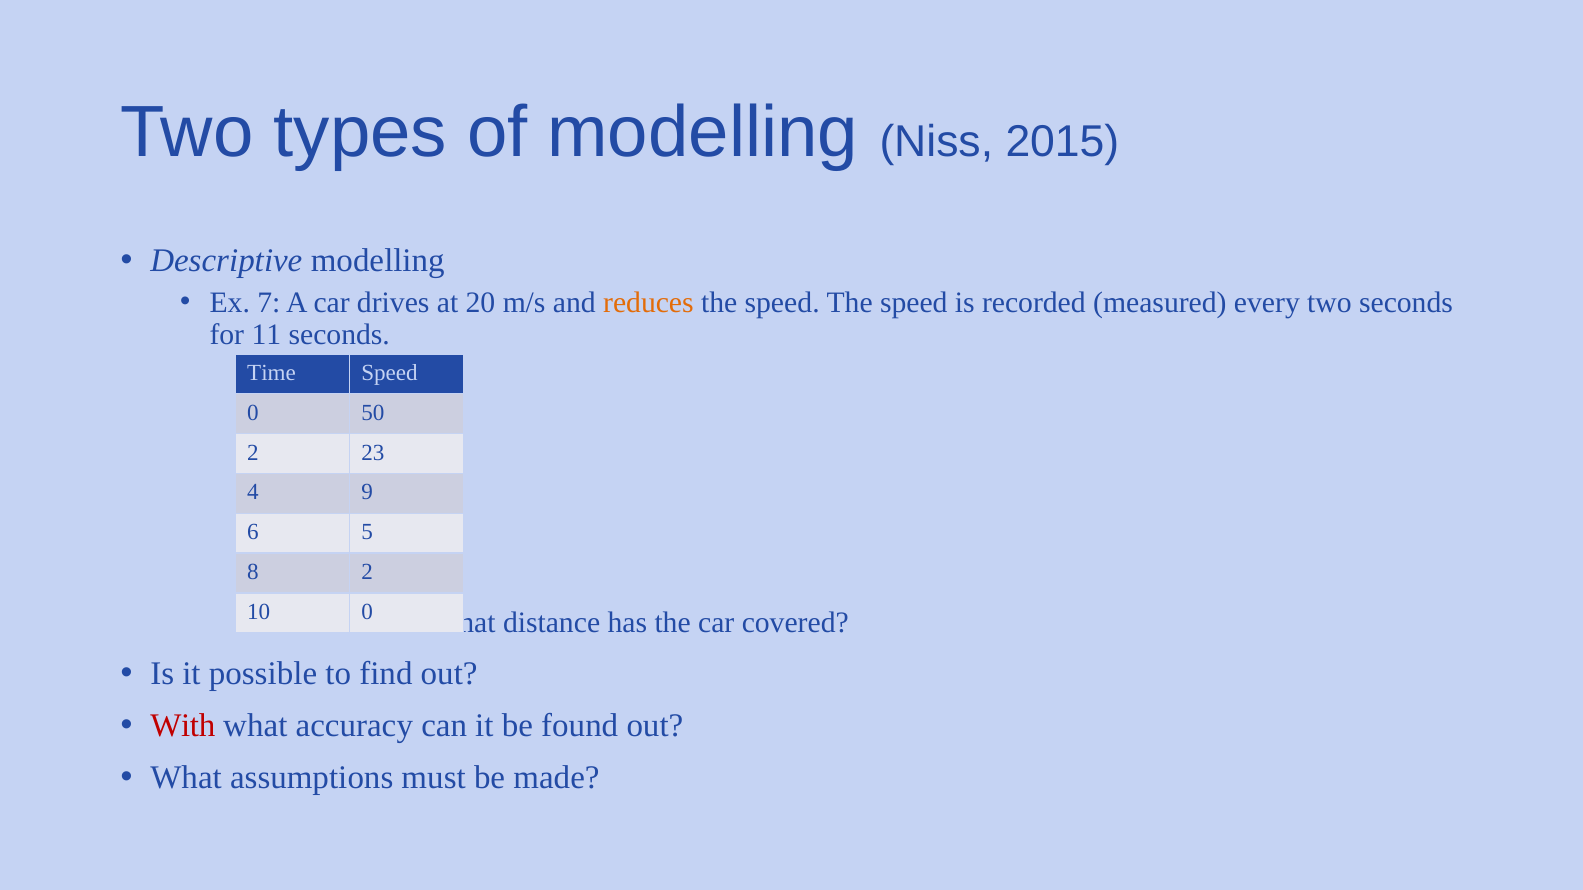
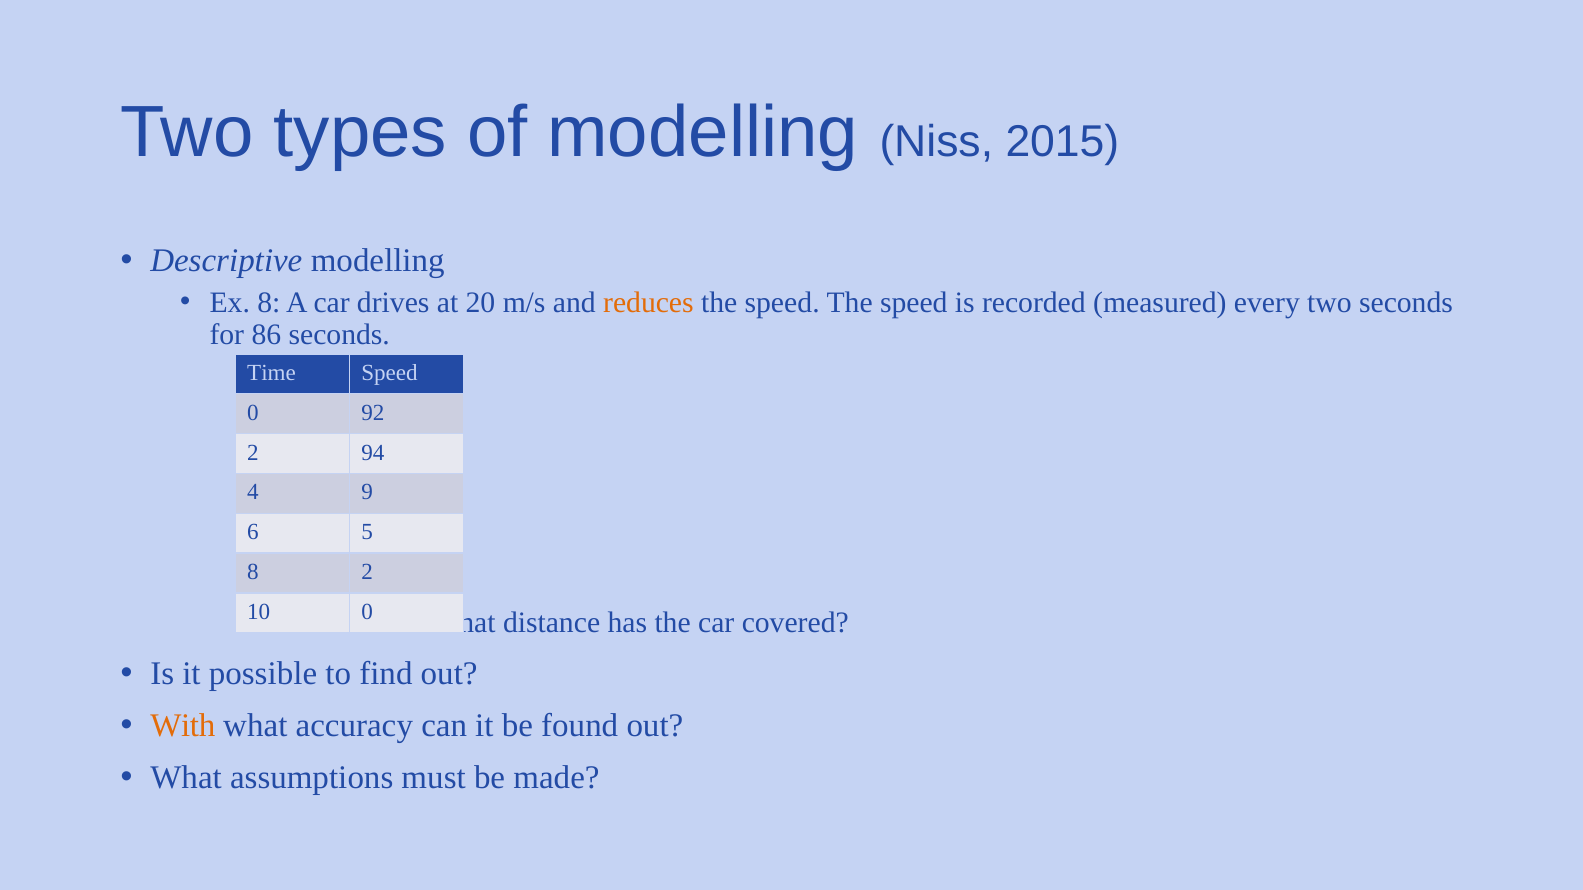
Ex 7: 7 -> 8
11: 11 -> 86
50: 50 -> 92
23: 23 -> 94
With colour: red -> orange
